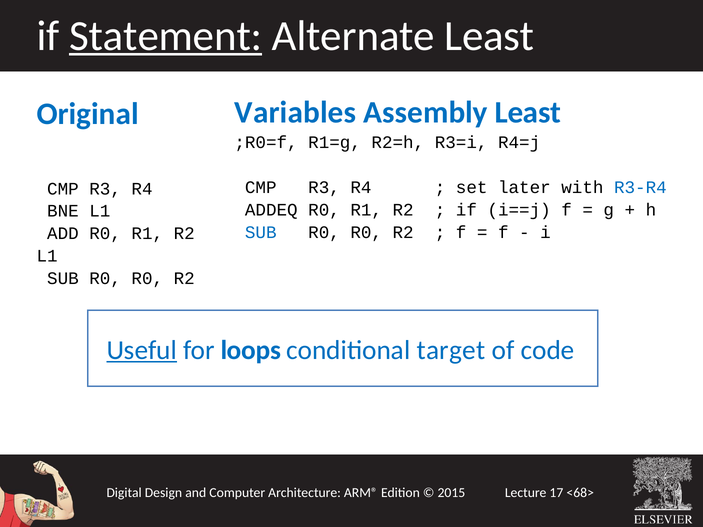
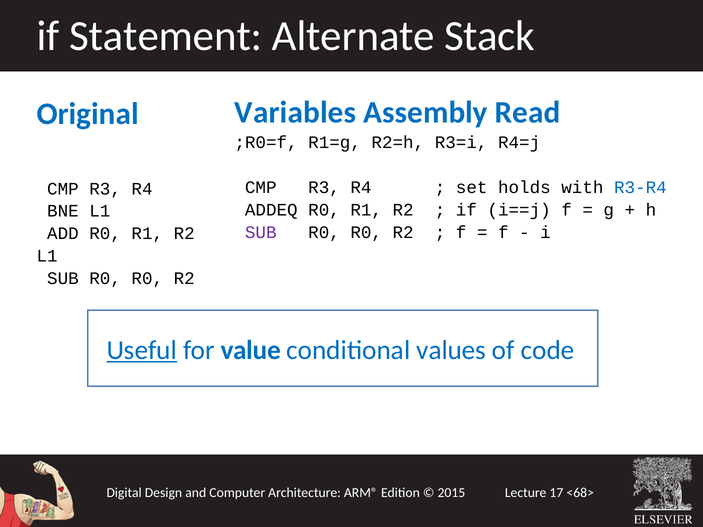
Statement underline: present -> none
Alternate Least: Least -> Stack
Assembly Least: Least -> Read
later: later -> holds
SUB at (261, 232) colour: blue -> purple
loops: loops -> value
target: target -> values
